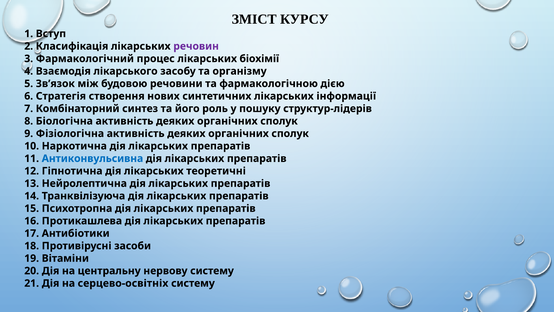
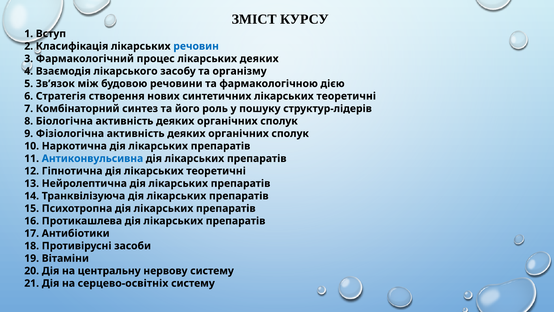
речовин colour: purple -> blue
лікарських біохімії: біохімії -> деяких
синтетичних лікарських інформації: інформації -> теоретичні
